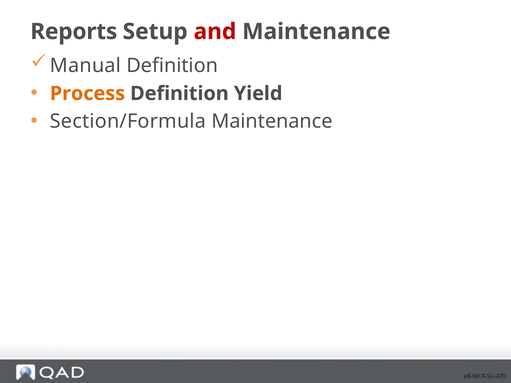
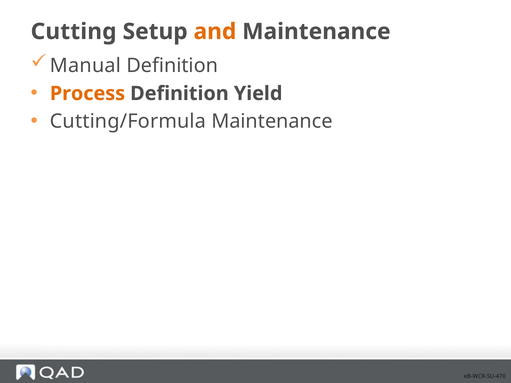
Reports: Reports -> Cutting
and colour: red -> orange
Section/Formula: Section/Formula -> Cutting/Formula
